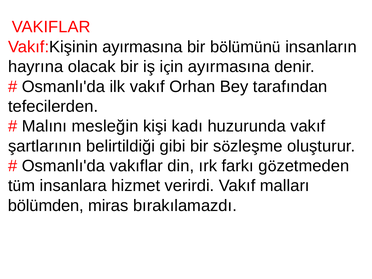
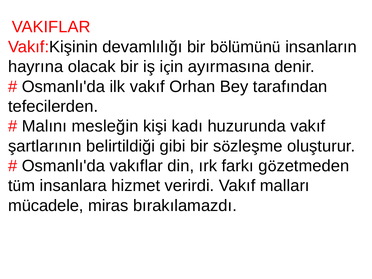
Vakıf:Kişinin ayırmasına: ayırmasına -> devamlılığı
bölümden: bölümden -> mücadele
